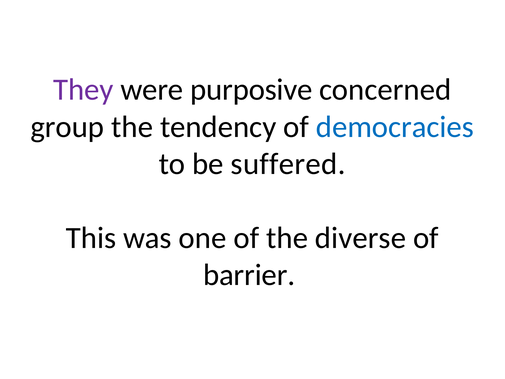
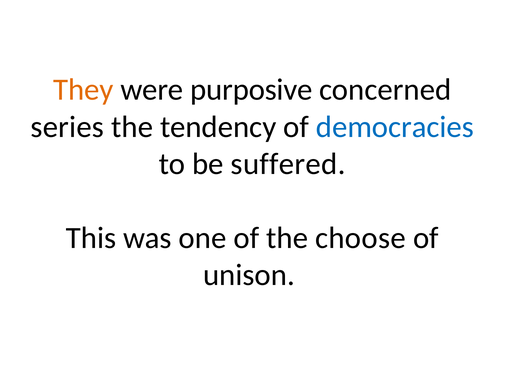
They colour: purple -> orange
group: group -> series
diverse: diverse -> choose
barrier: barrier -> unison
